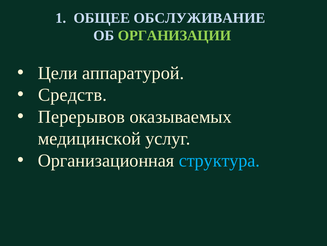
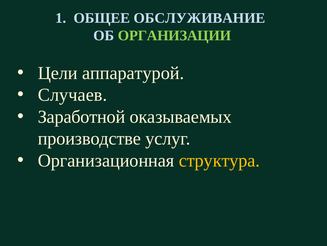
Средств: Средств -> Случаев
Перерывов: Перерывов -> Заработной
медицинской: медицинской -> производстве
структура colour: light blue -> yellow
